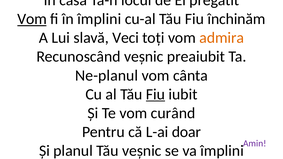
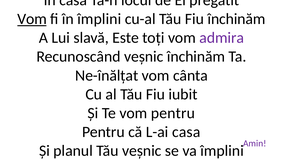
Veci: Veci -> Este
admira colour: orange -> purple
veșnic preaiubit: preaiubit -> închinăm
Ne-planul: Ne-planul -> Ne-înălțat
Fiu at (155, 94) underline: present -> none
vom curând: curând -> pentru
L-ai doar: doar -> casa
